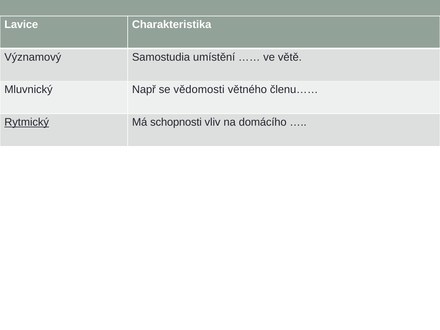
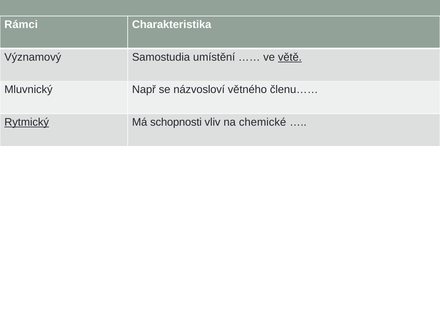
Lavice: Lavice -> Rámci
větě underline: none -> present
vědomosti: vědomosti -> názvosloví
domácího: domácího -> chemické
